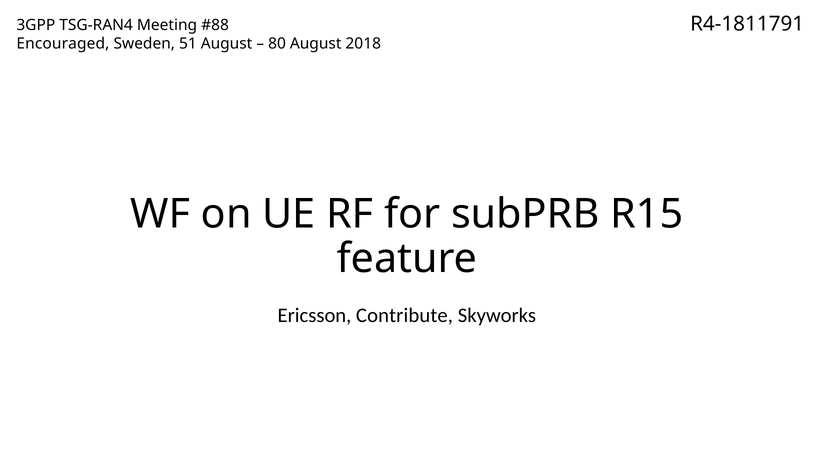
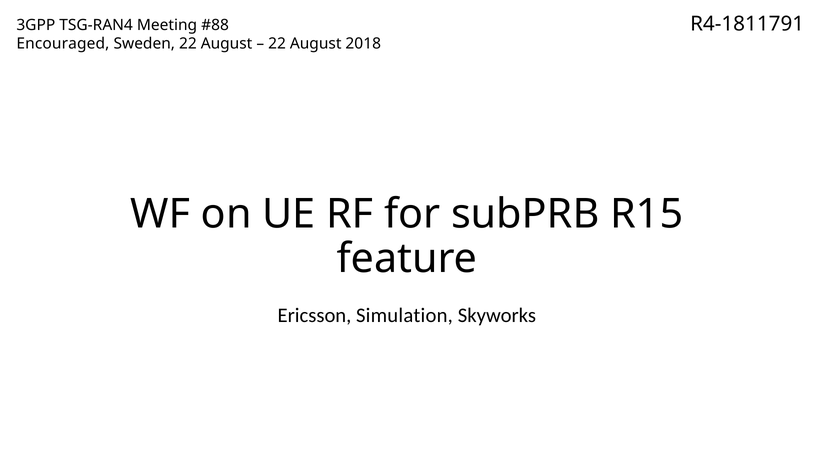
Sweden 51: 51 -> 22
80 at (277, 44): 80 -> 22
Contribute: Contribute -> Simulation
